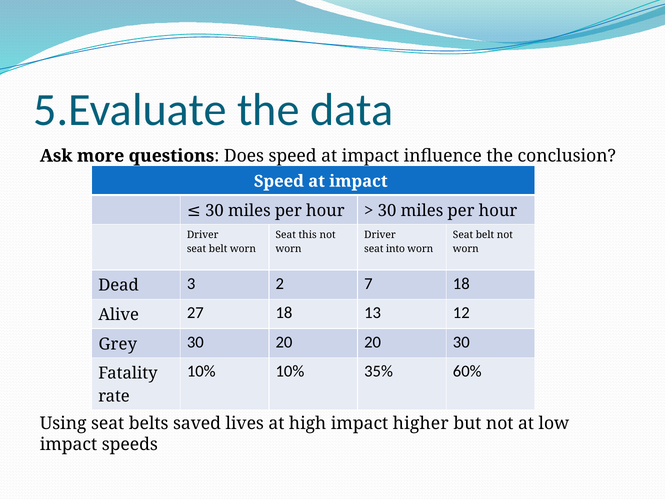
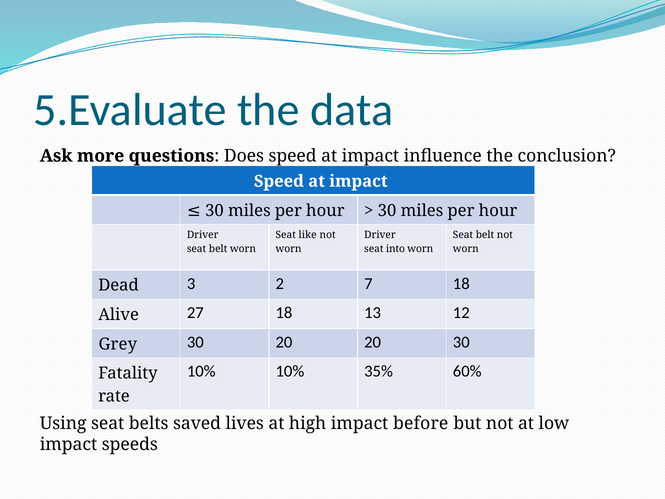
this: this -> like
higher: higher -> before
